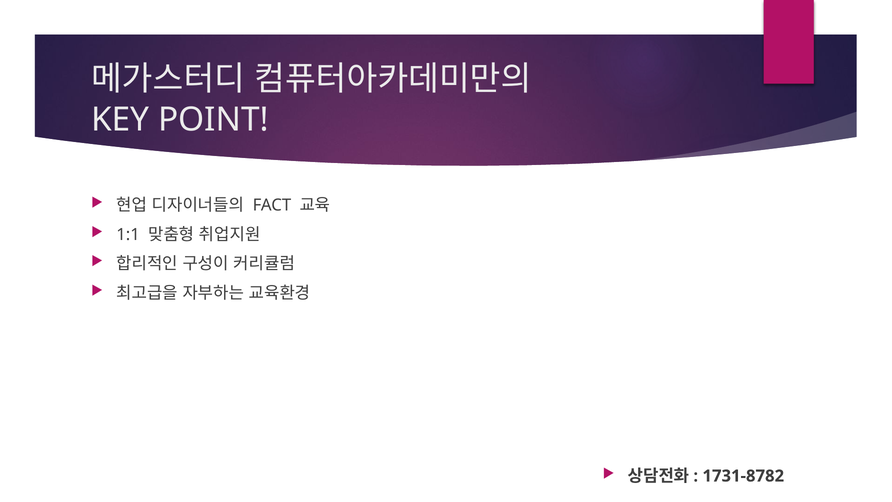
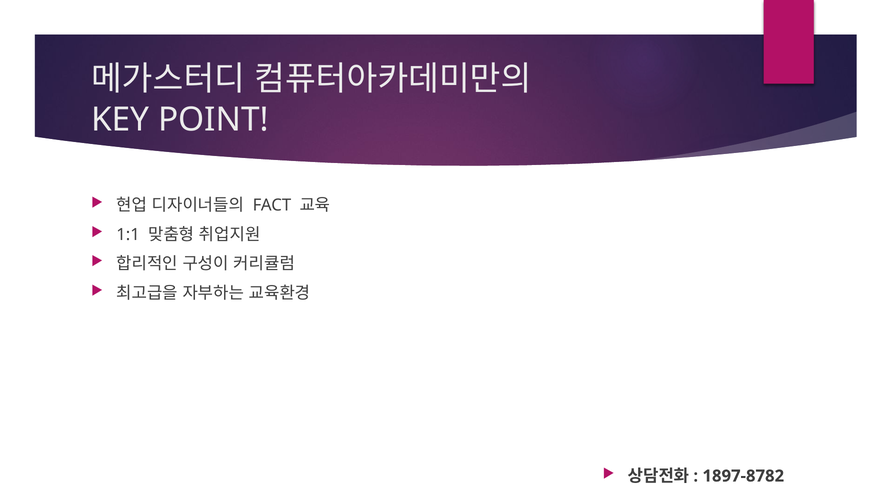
1731-8782: 1731-8782 -> 1897-8782
